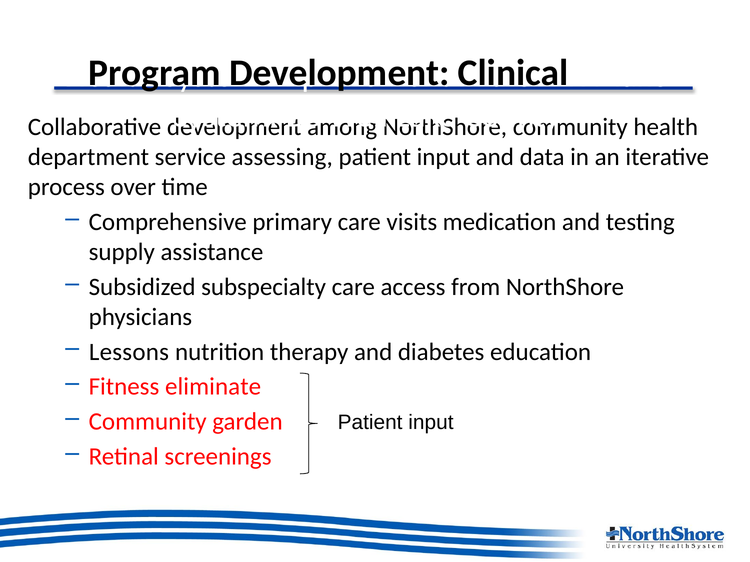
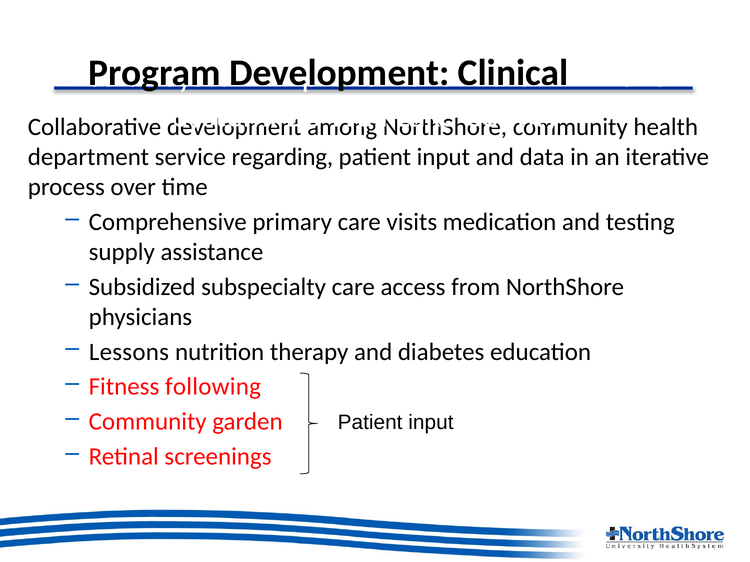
assessing: assessing -> regarding
eliminate: eliminate -> following
